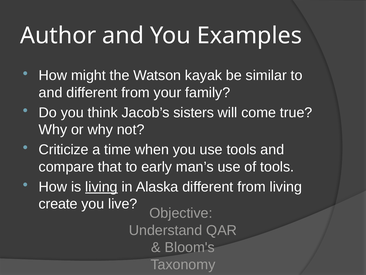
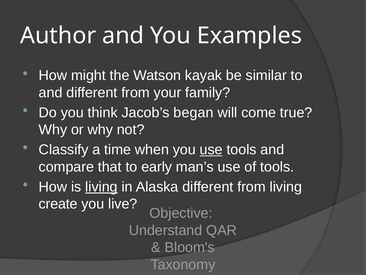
sisters: sisters -> began
Criticize: Criticize -> Classify
use at (211, 149) underline: none -> present
